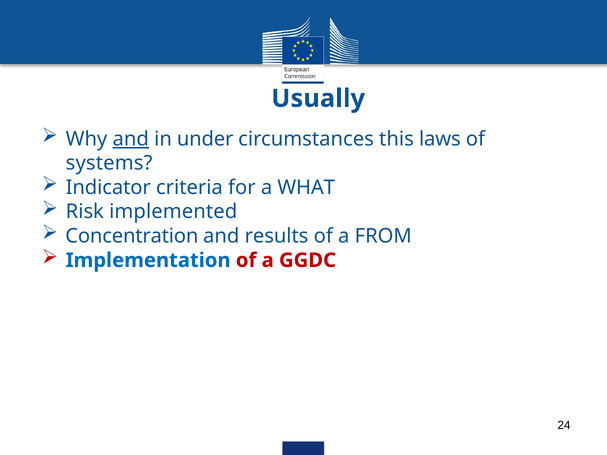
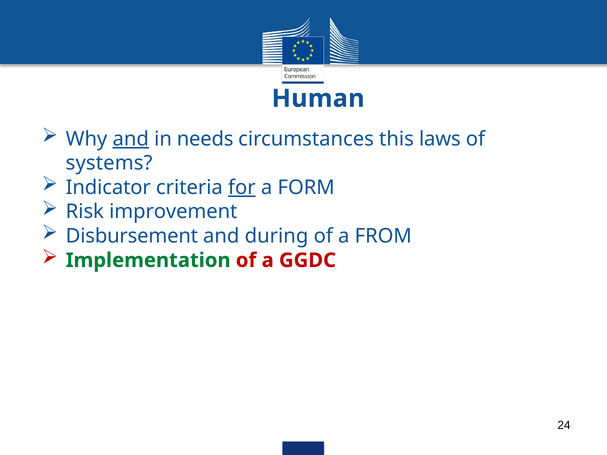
Usually: Usually -> Human
under: under -> needs
for underline: none -> present
WHAT: WHAT -> FORM
implemented: implemented -> improvement
Concentration: Concentration -> Disbursement
results: results -> during
Implementation colour: blue -> green
